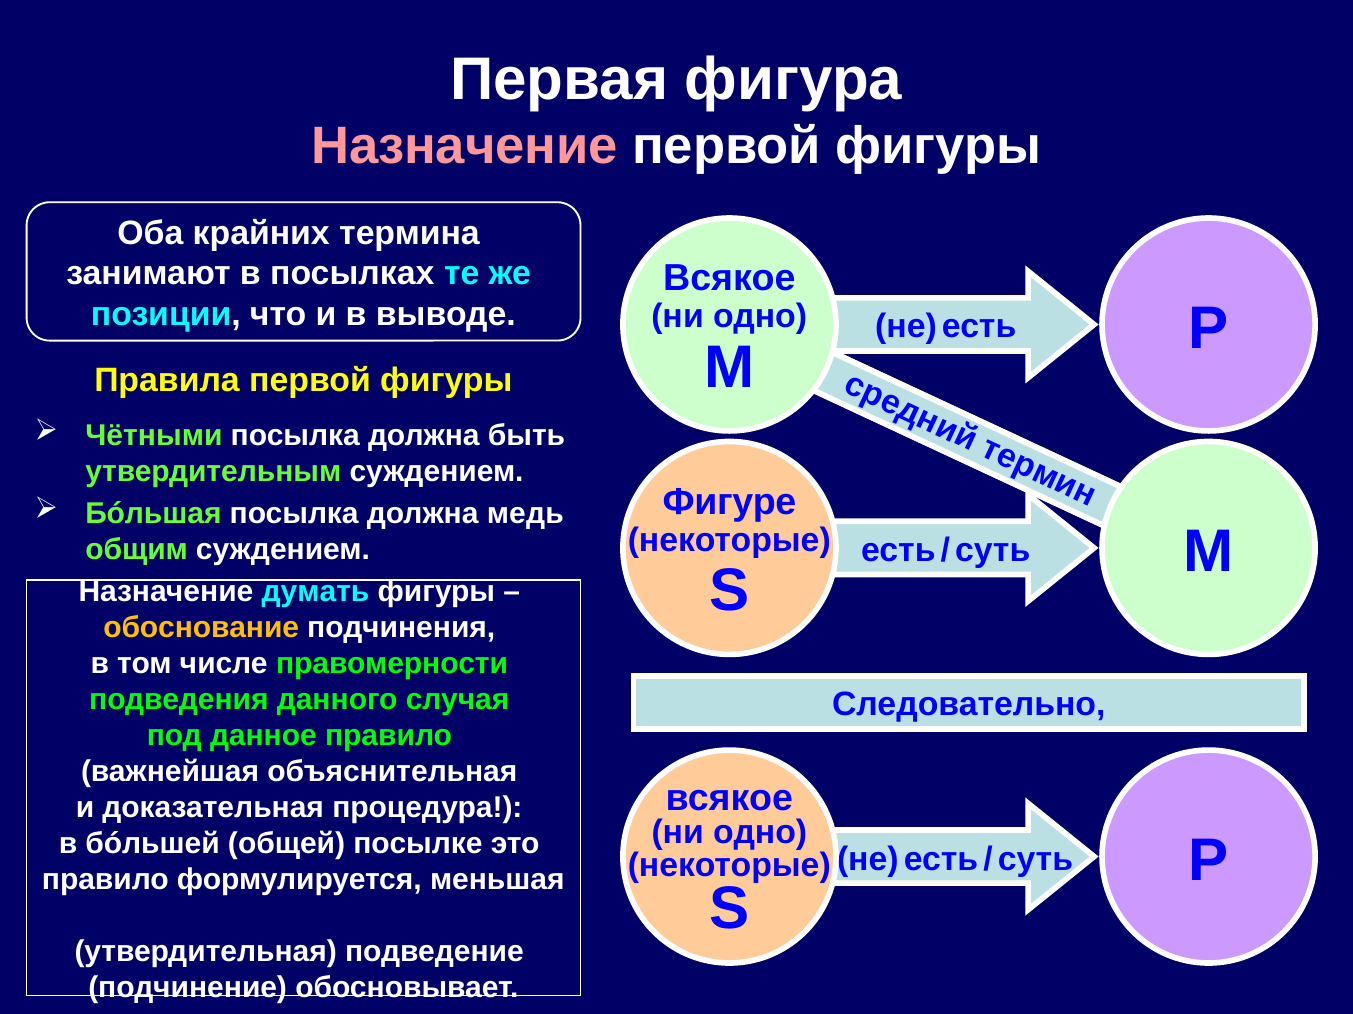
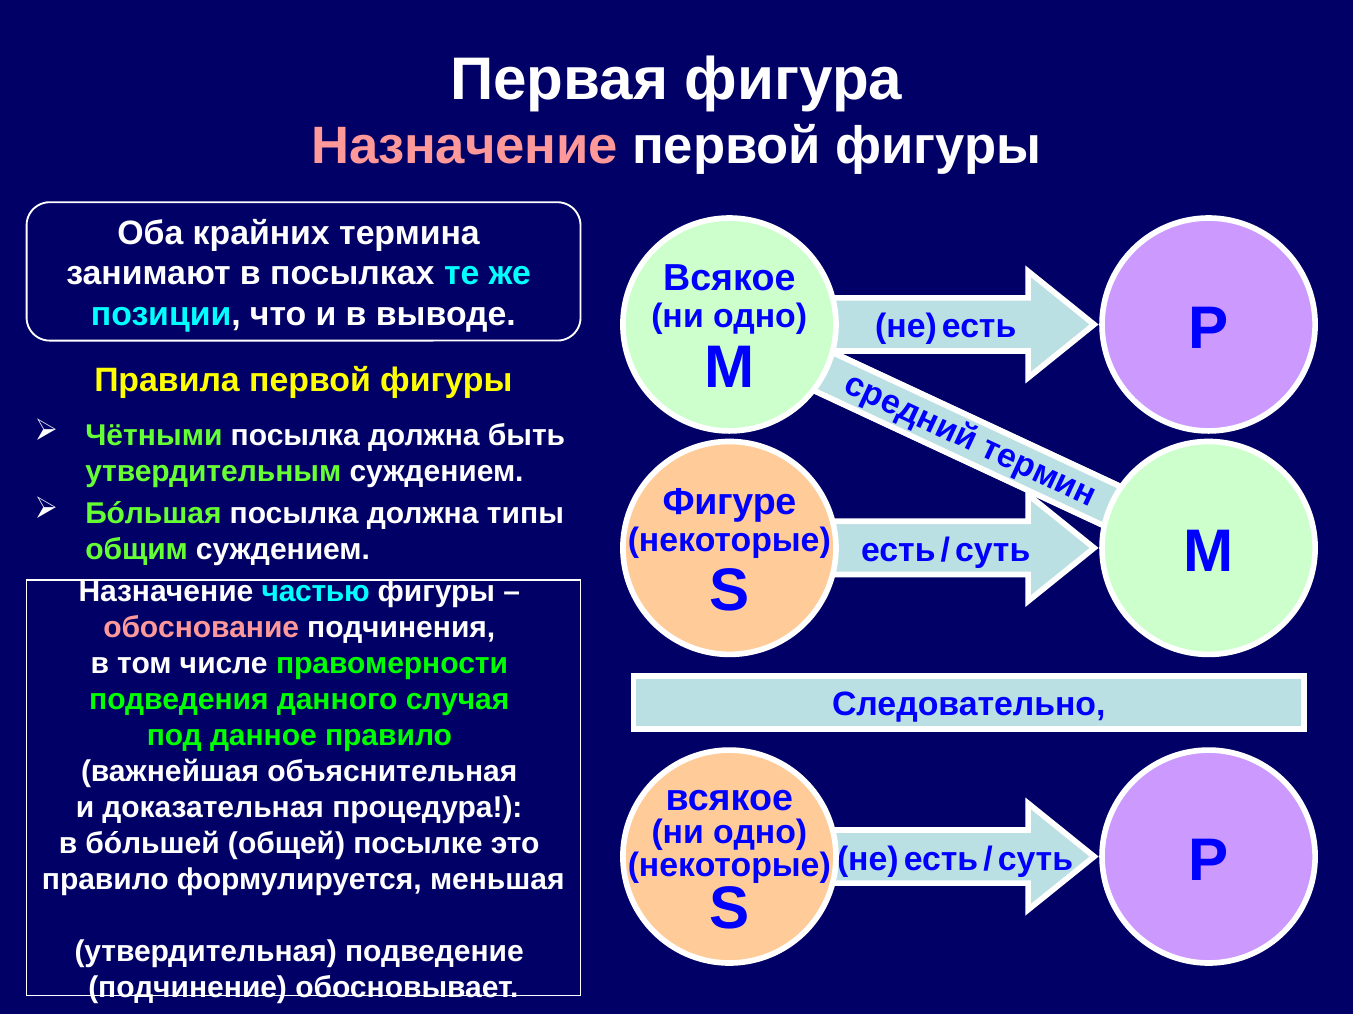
медь: медь -> типы
думать: думать -> частью
обоснование colour: yellow -> pink
